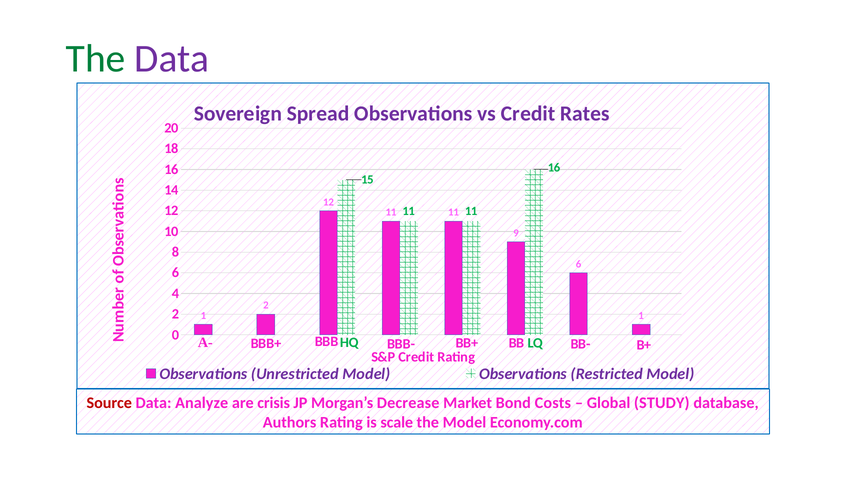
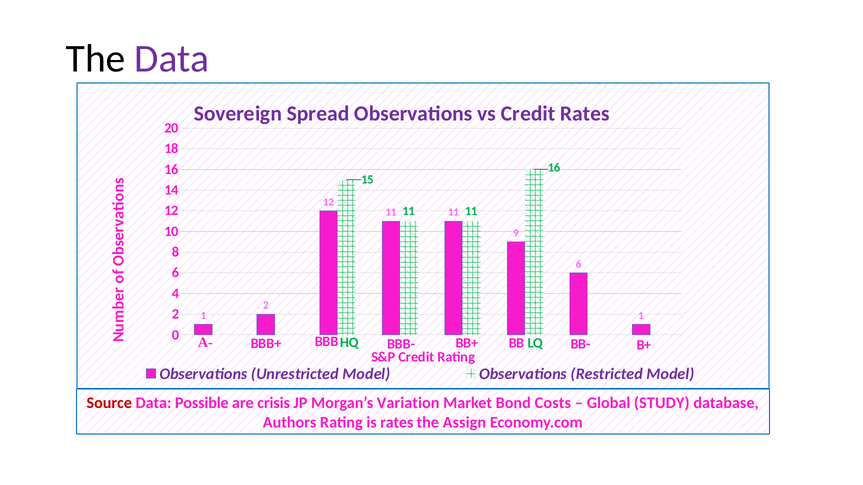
The at (96, 59) colour: green -> black
Analyze: Analyze -> Possible
Decrease: Decrease -> Variation
is scale: scale -> rates
the Model: Model -> Assign
